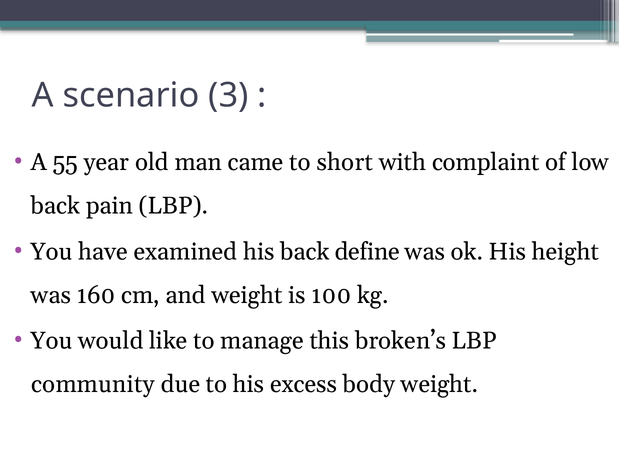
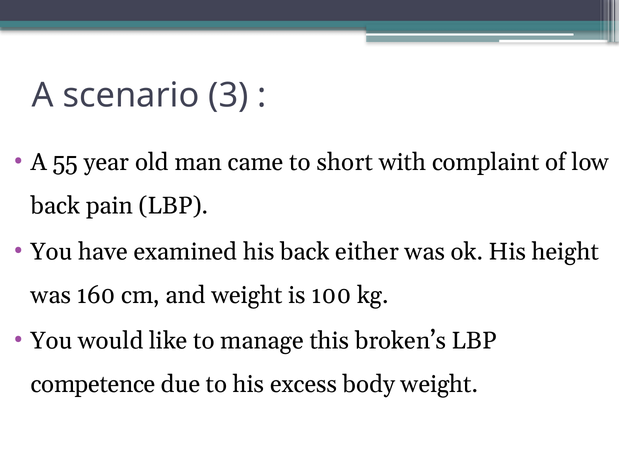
define: define -> either
community: community -> competence
